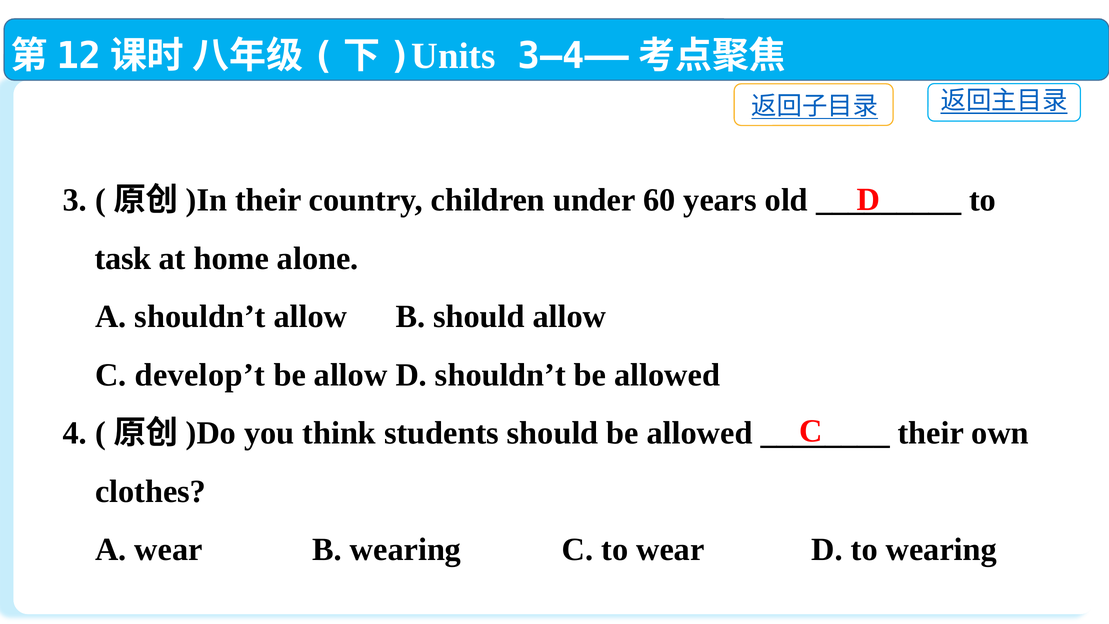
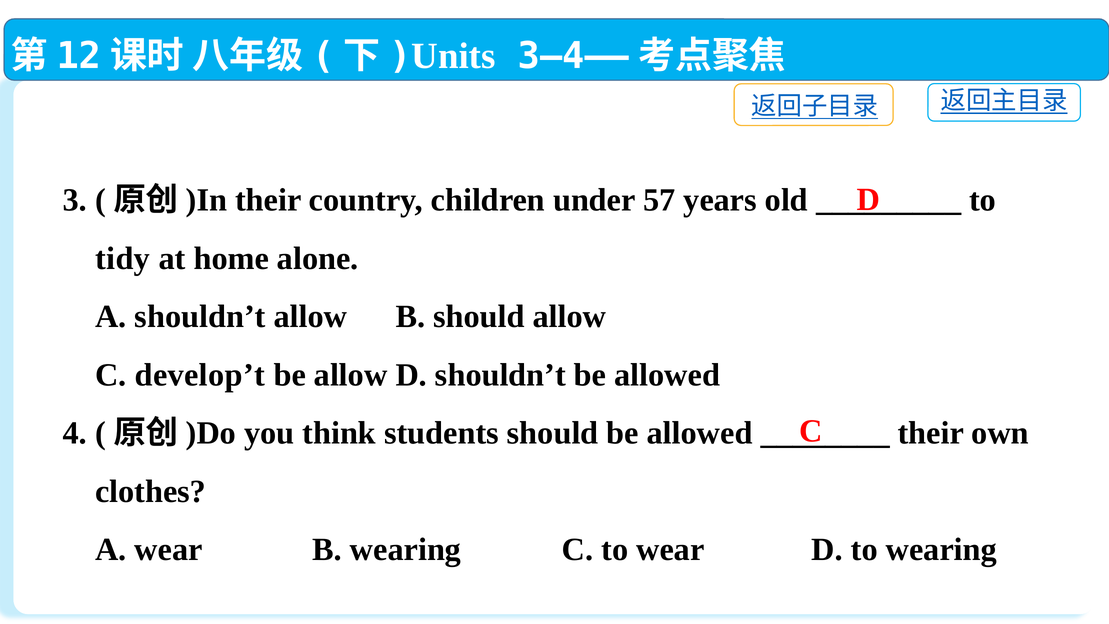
60: 60 -> 57
task: task -> tidy
